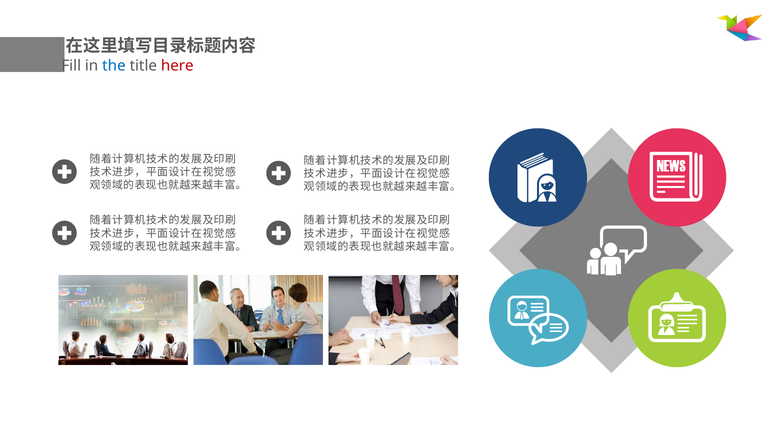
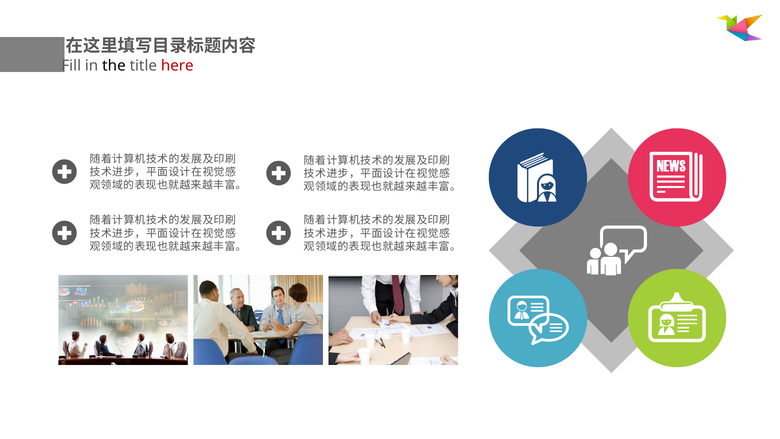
the colour: blue -> black
